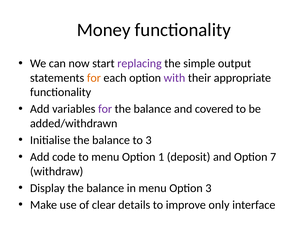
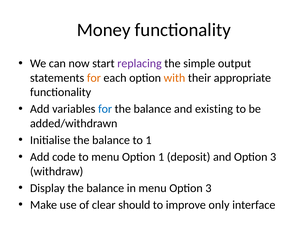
with colour: purple -> orange
for at (105, 109) colour: purple -> blue
covered: covered -> existing
to 3: 3 -> 1
and Option 7: 7 -> 3
details: details -> should
